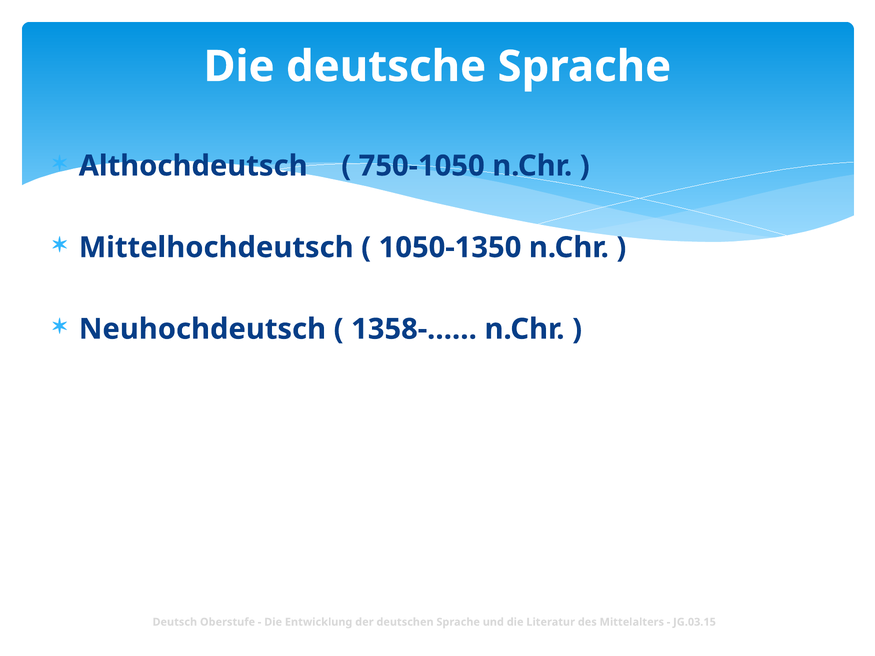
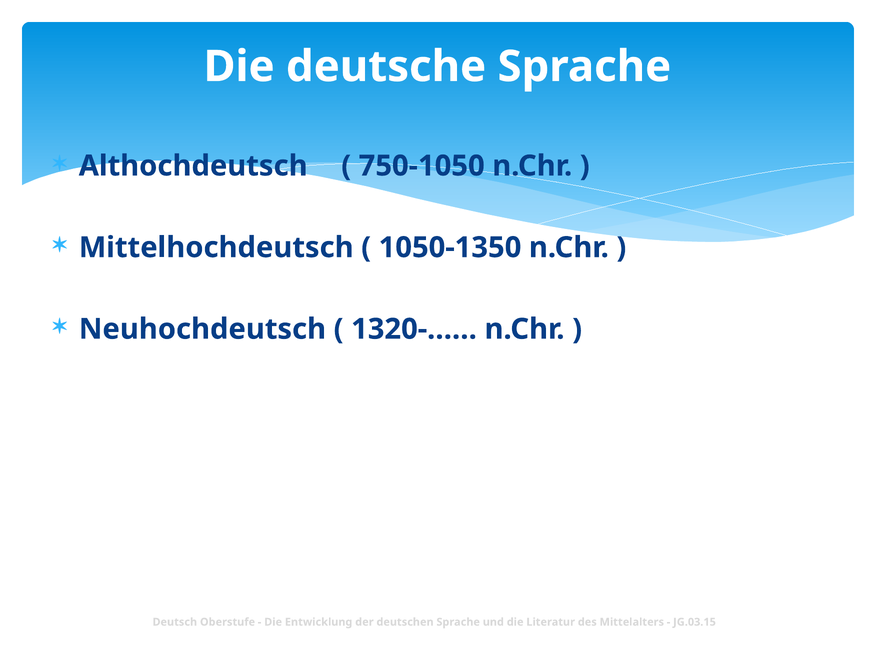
1358-……: 1358-…… -> 1320-……
